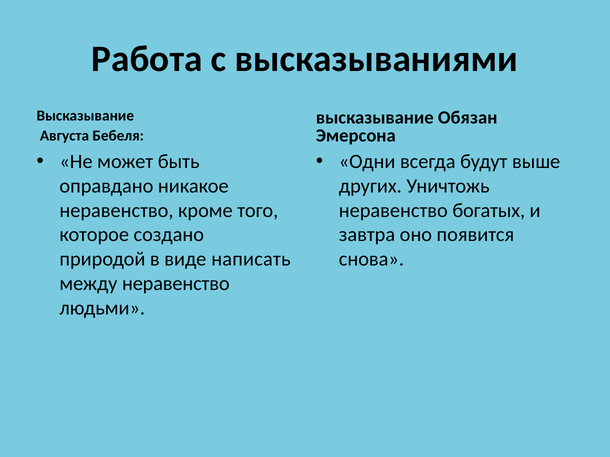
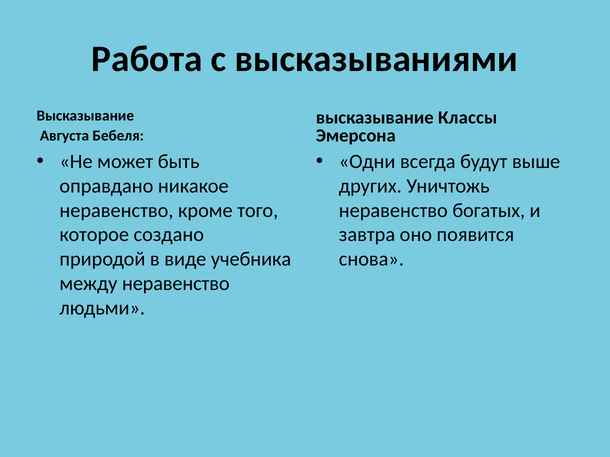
Обязан: Обязан -> Классы
написать: написать -> учебника
